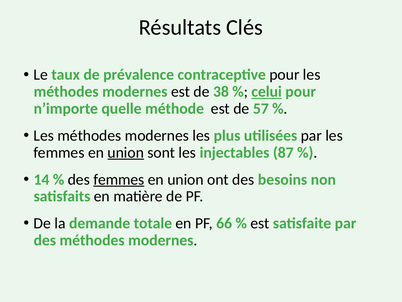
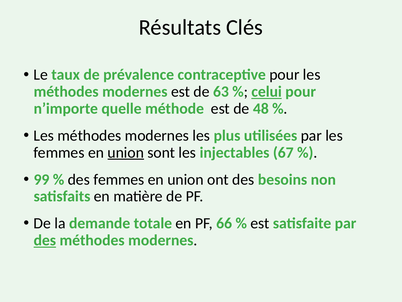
38: 38 -> 63
57: 57 -> 48
87: 87 -> 67
14: 14 -> 99
femmes at (119, 179) underline: present -> none
des at (45, 240) underline: none -> present
